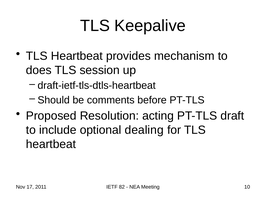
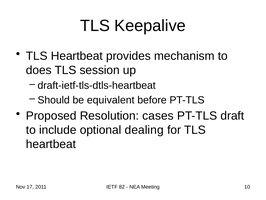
comments: comments -> equivalent
acting: acting -> cases
